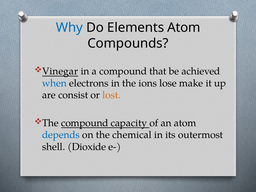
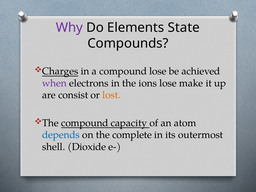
Why colour: blue -> purple
Elements Atom: Atom -> State
Vinegar: Vinegar -> Charges
compound that: that -> lose
when colour: blue -> purple
chemical: chemical -> complete
